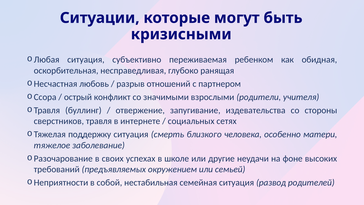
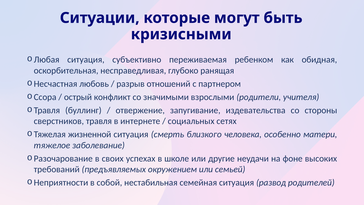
поддержку: поддержку -> жизненной
